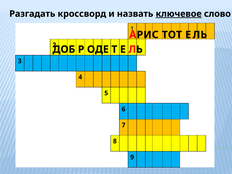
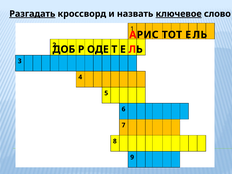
Разгадать underline: none -> present
